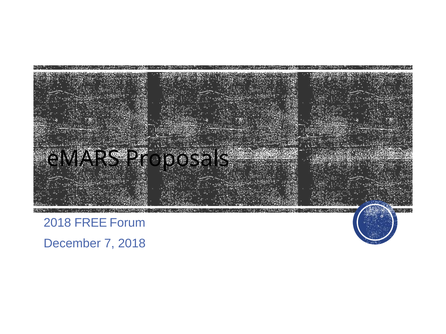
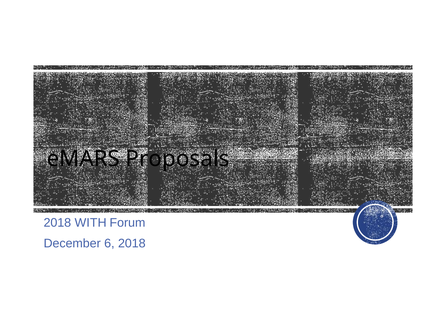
FREE: FREE -> WITH
7: 7 -> 6
